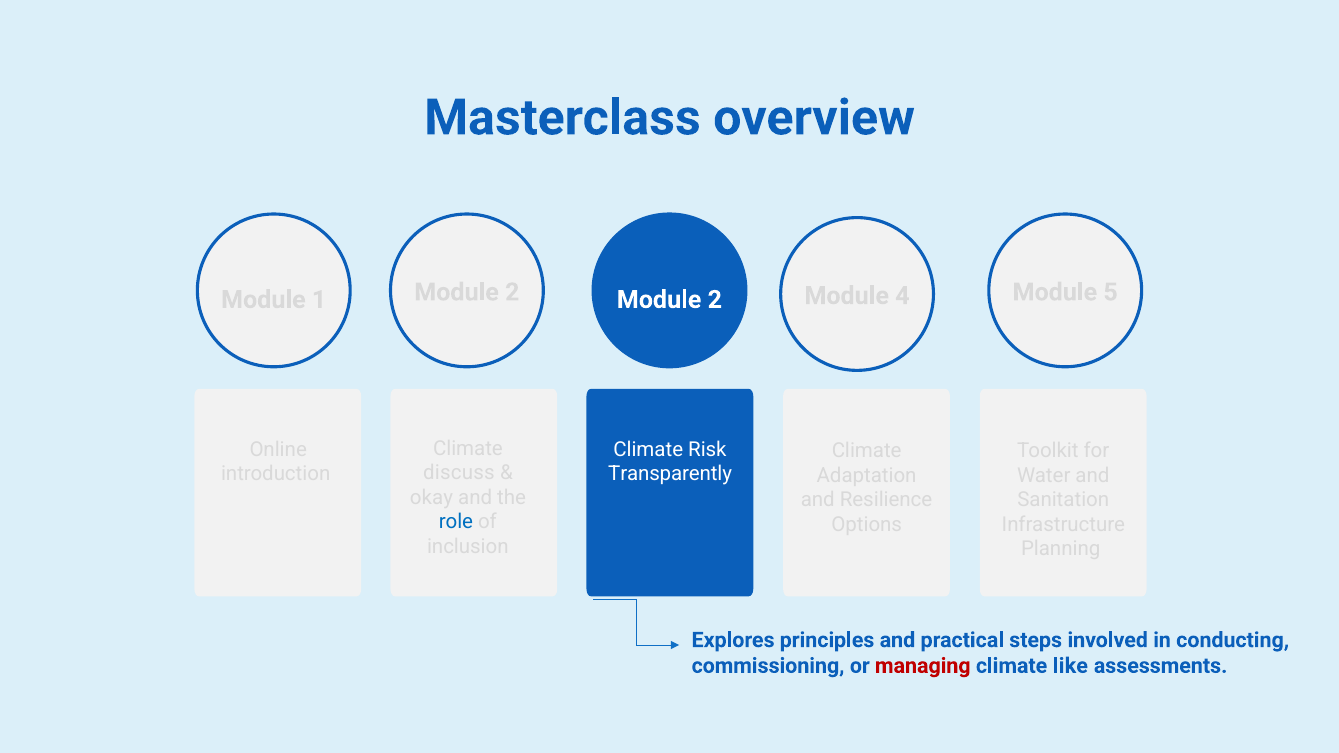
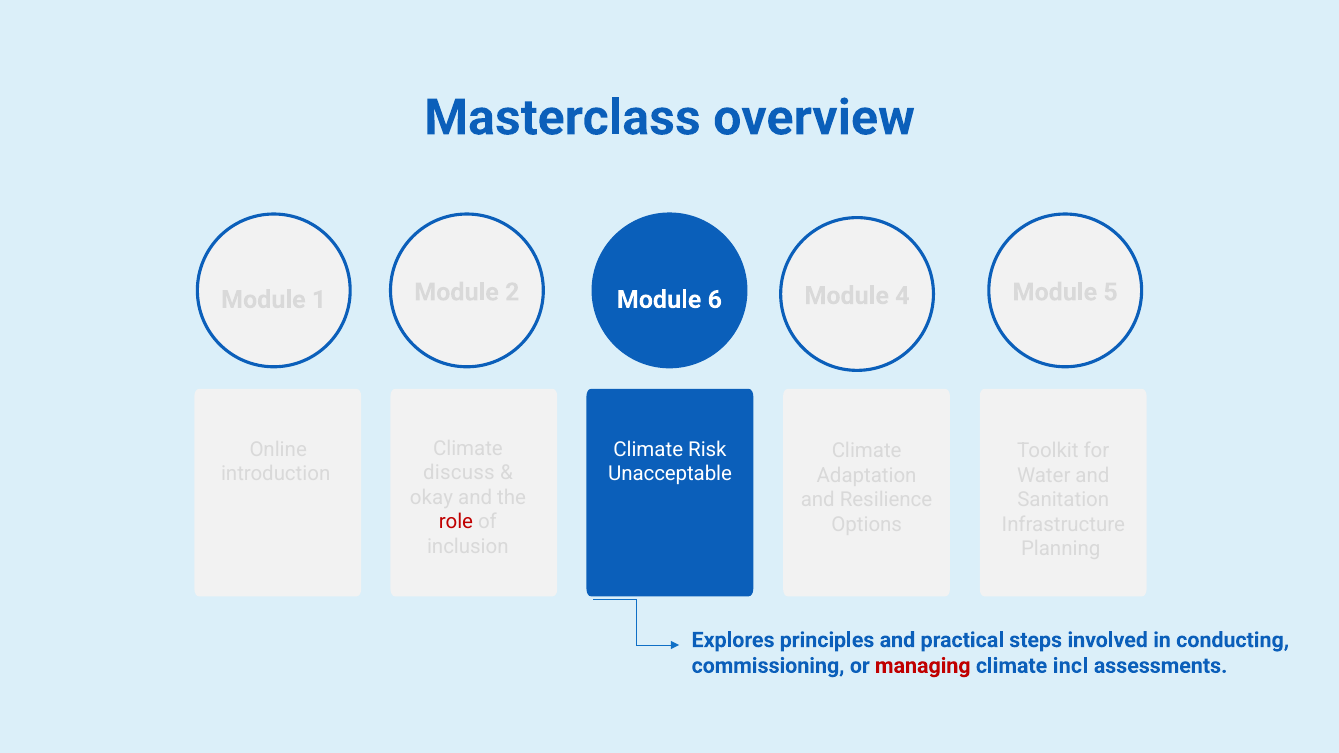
2 at (715, 300): 2 -> 6
Transparently: Transparently -> Unacceptable
role colour: blue -> red
like: like -> incl
